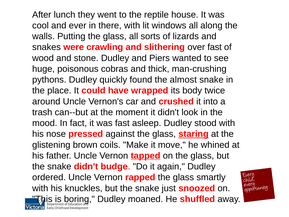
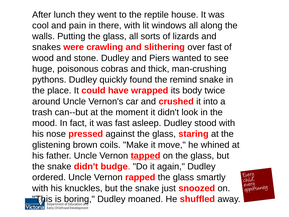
ever: ever -> pain
almost: almost -> remind
staring underline: present -> none
